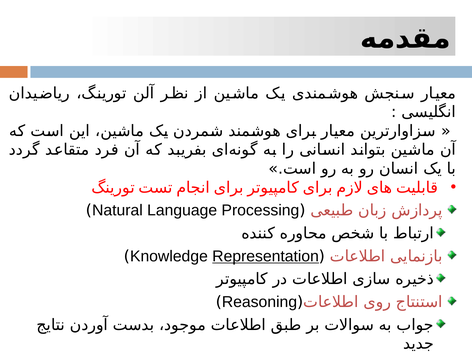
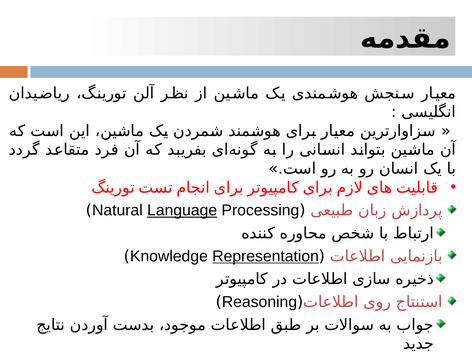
Language underline: none -> present
